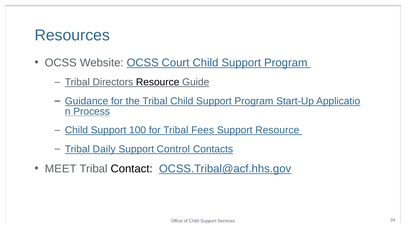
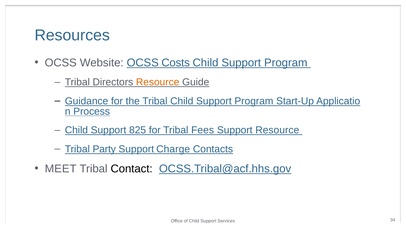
Court: Court -> Costs
Resource at (158, 82) colour: black -> orange
100: 100 -> 825
Daily: Daily -> Party
Control: Control -> Charge
